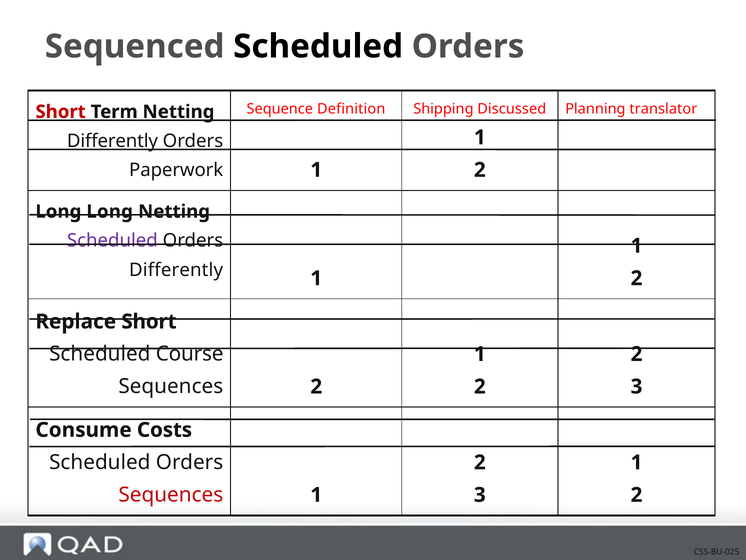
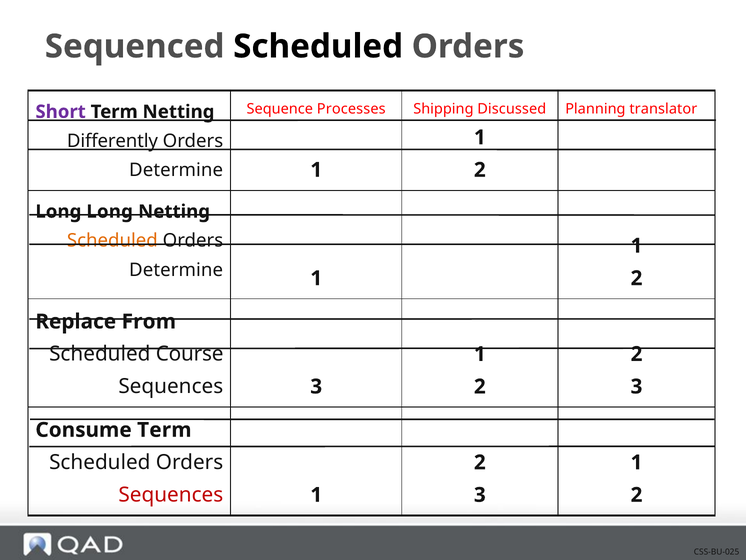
Definition: Definition -> Processes
Short at (61, 112) colour: red -> purple
Paperwork at (176, 170): Paperwork -> Determine
Scheduled at (112, 240) colour: purple -> orange
Differently at (176, 270): Differently -> Determine
Replace Short: Short -> From
Sequences 2: 2 -> 3
Consume Costs: Costs -> Term
